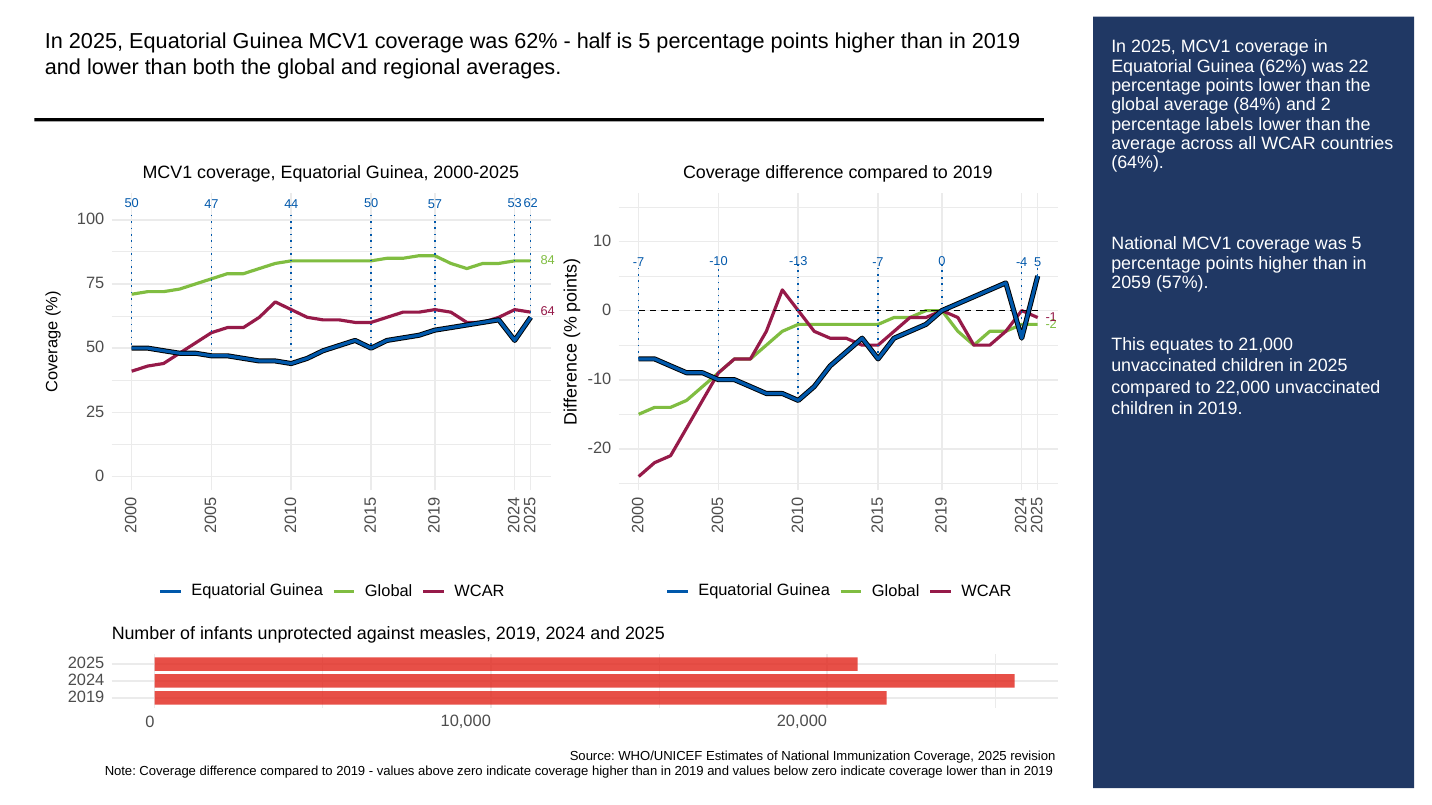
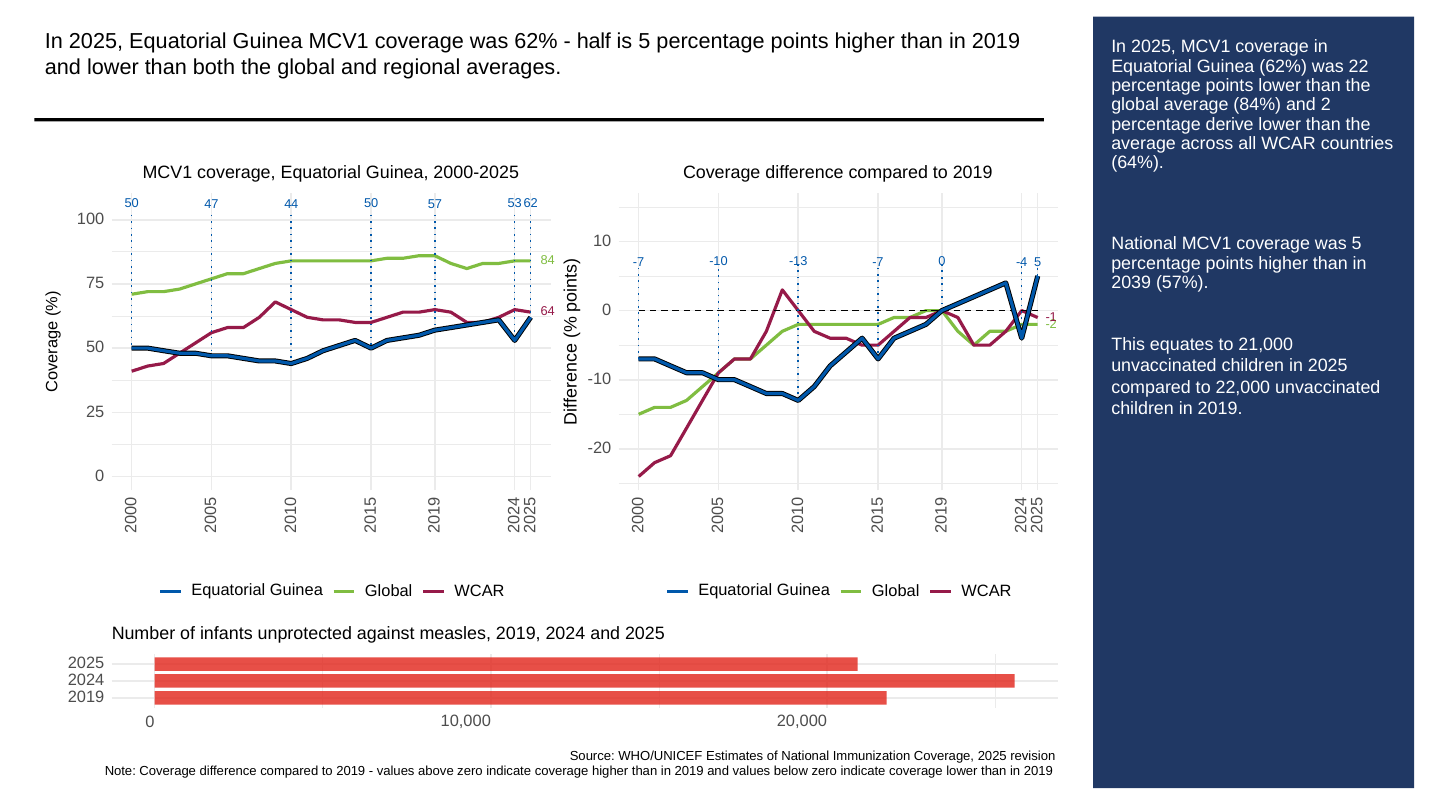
labels: labels -> derive
2059: 2059 -> 2039
